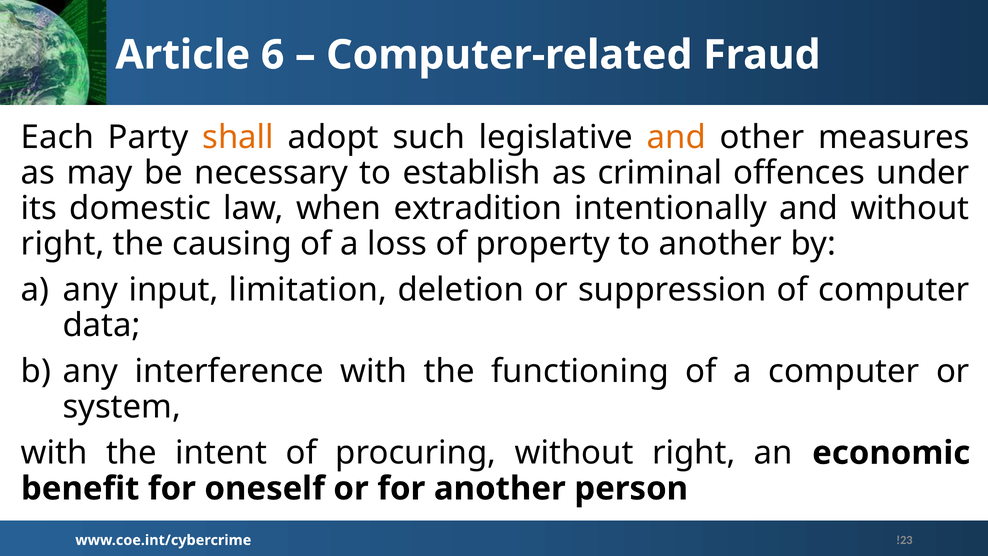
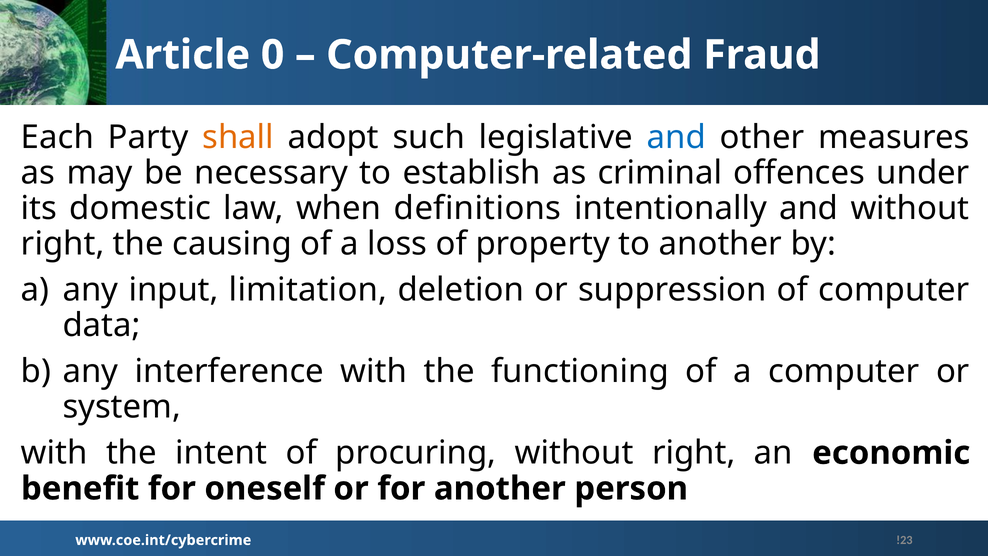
6: 6 -> 0
and at (677, 137) colour: orange -> blue
extradition: extradition -> definitions
